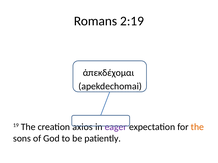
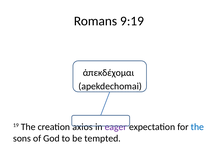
2:19: 2:19 -> 9:19
the at (197, 127) colour: orange -> blue
patiently: patiently -> tempted
